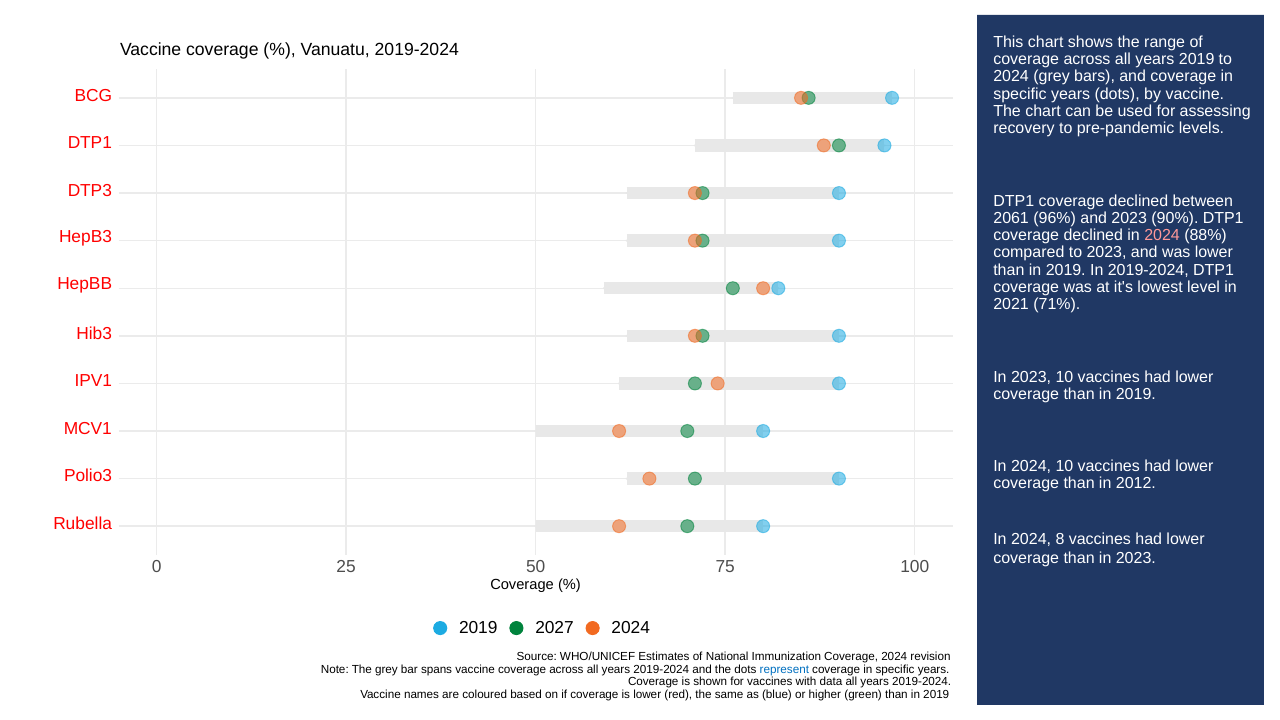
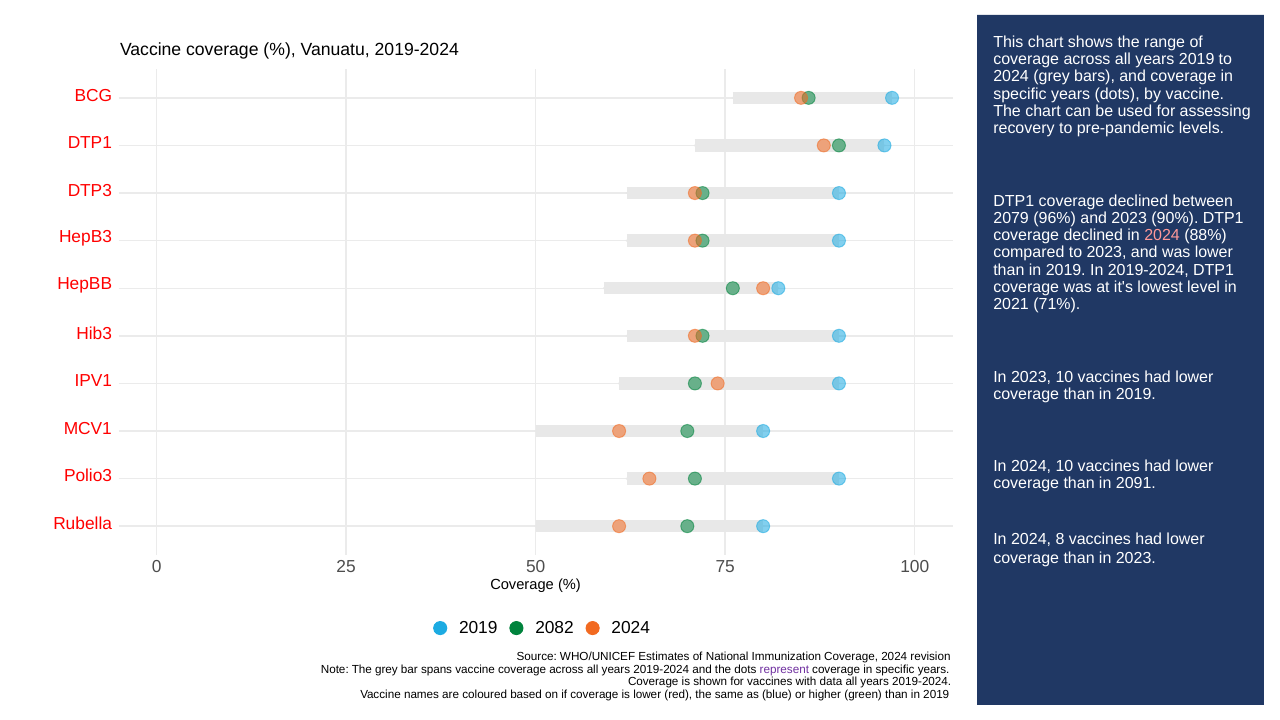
2061: 2061 -> 2079
2012: 2012 -> 2091
2027: 2027 -> 2082
represent colour: blue -> purple
